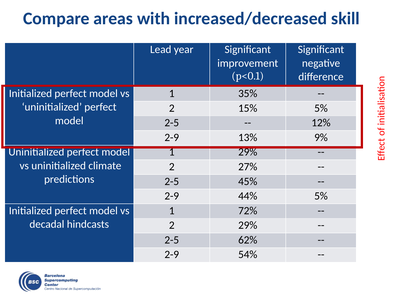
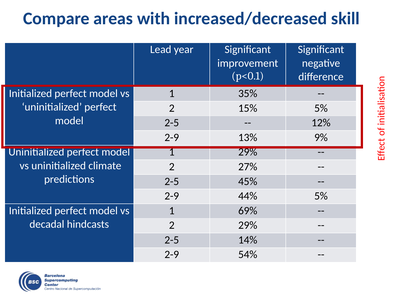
72%: 72% -> 69%
62%: 62% -> 14%
